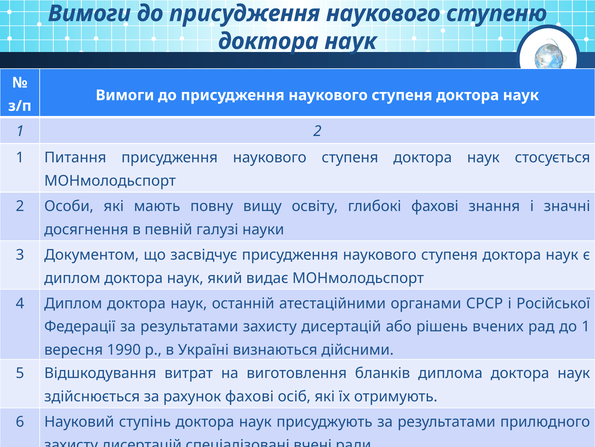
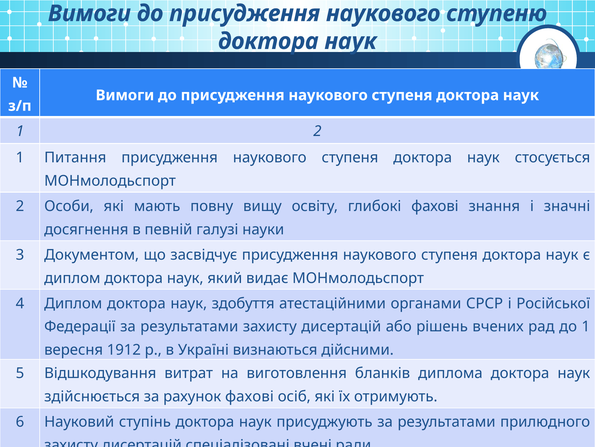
останній: останній -> здобуття
1990: 1990 -> 1912
